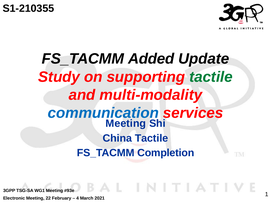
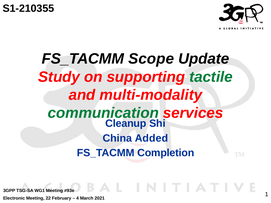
Added: Added -> Scope
communication colour: blue -> green
Meeting at (126, 124): Meeting -> Cleanup
China Tactile: Tactile -> Added
